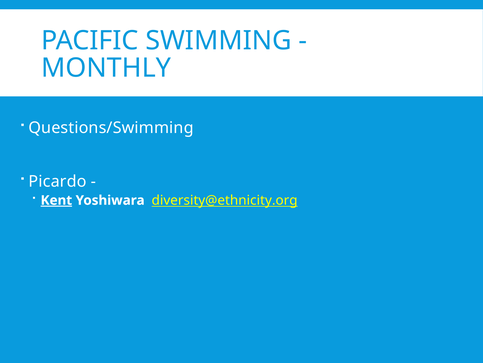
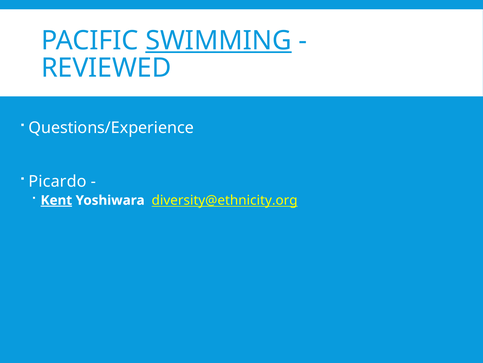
SWIMMING underline: none -> present
MONTHLY: MONTHLY -> REVIEWED
Questions/Swimming: Questions/Swimming -> Questions/Experience
